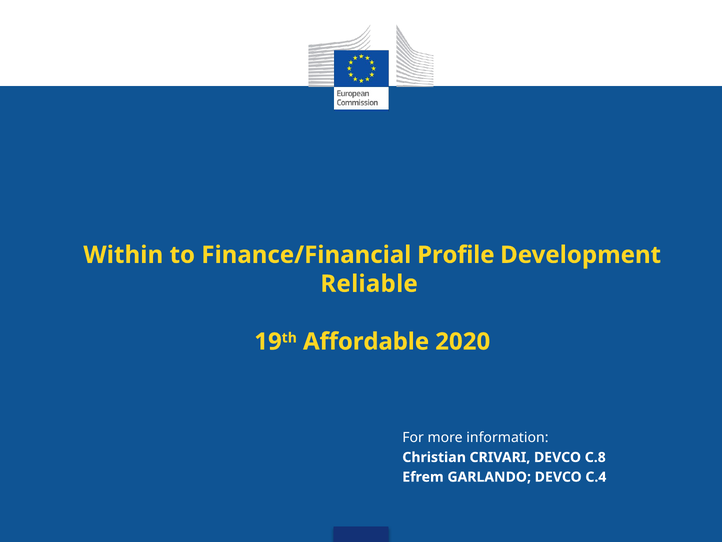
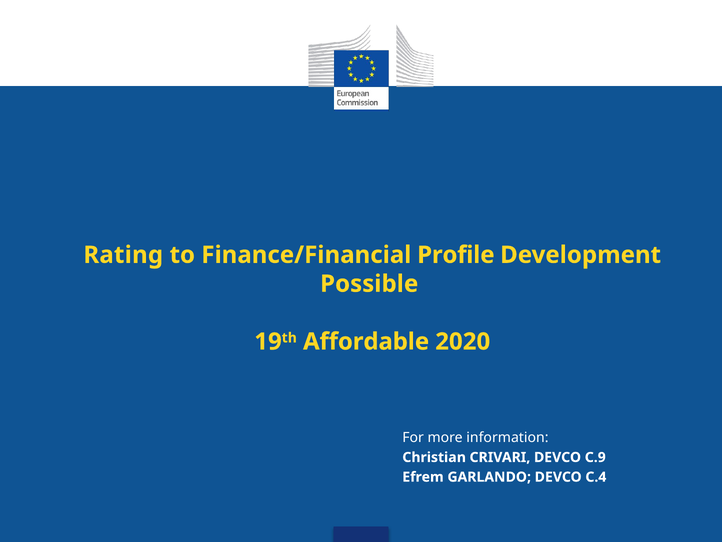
Within: Within -> Rating
Reliable: Reliable -> Possible
C.8: C.8 -> C.9
